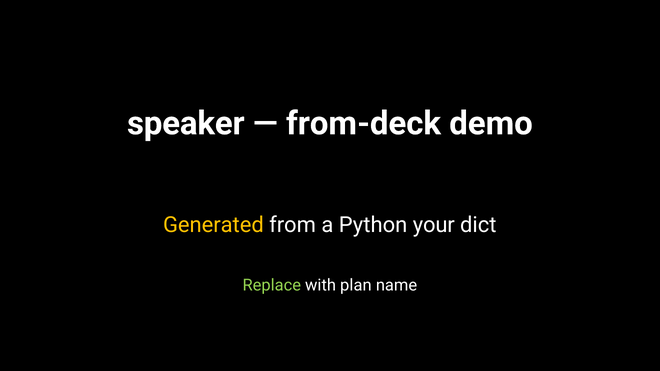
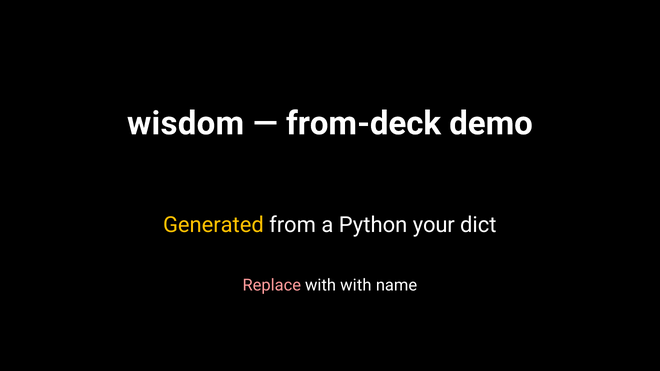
speaker: speaker -> wisdom
Replace colour: light green -> pink
with plan: plan -> with
